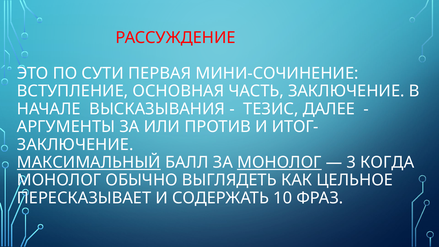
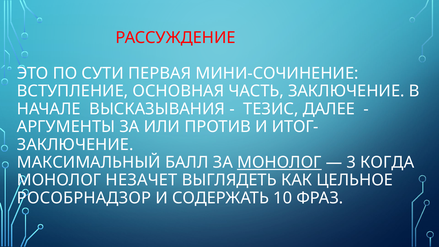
МАКСИМАЛЬНЫЙ underline: present -> none
ОБЫЧНО: ОБЫЧНО -> НЕЗАЧЕТ
ПЕРЕСКАЗЫВАЕТ: ПЕРЕСКАЗЫВАЕТ -> РОСОБРНАДЗОР
